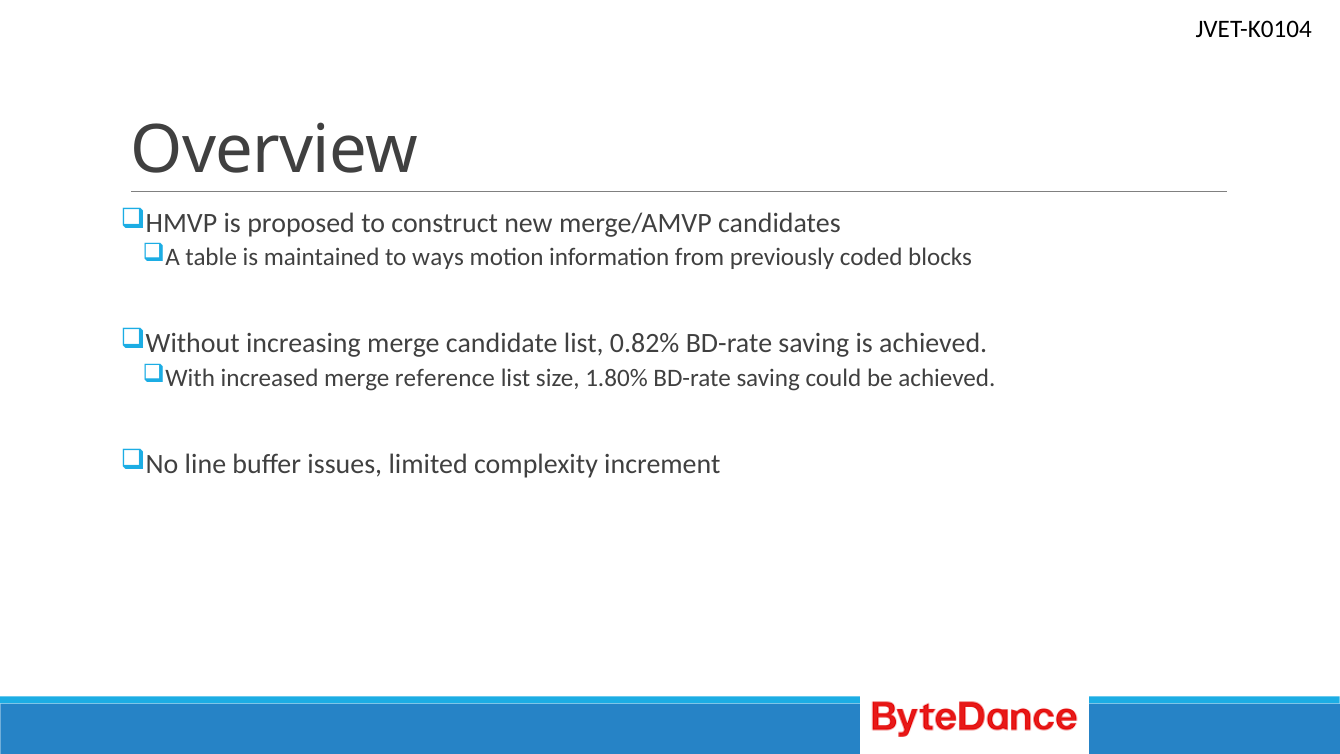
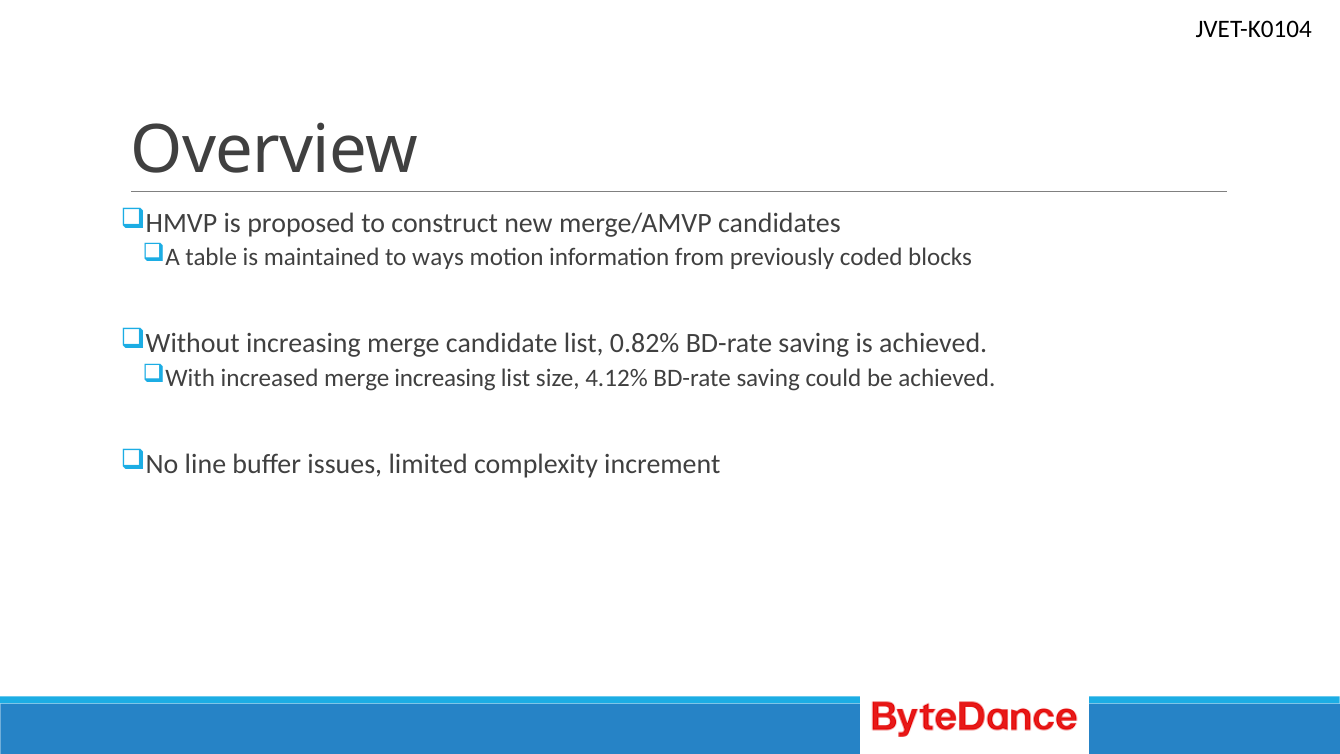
merge reference: reference -> increasing
1.80%: 1.80% -> 4.12%
